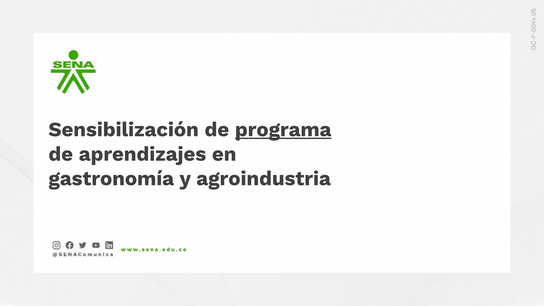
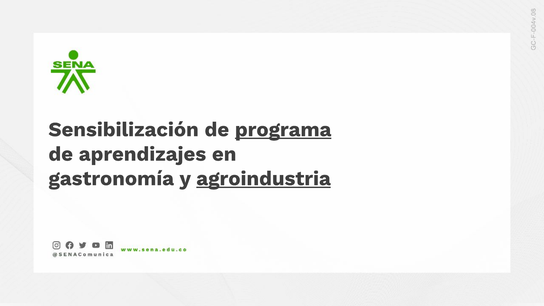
agroindustria underline: none -> present
